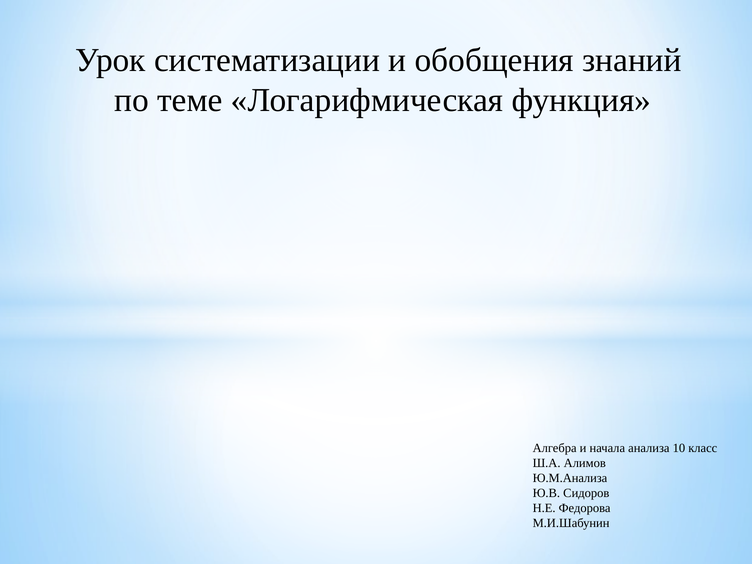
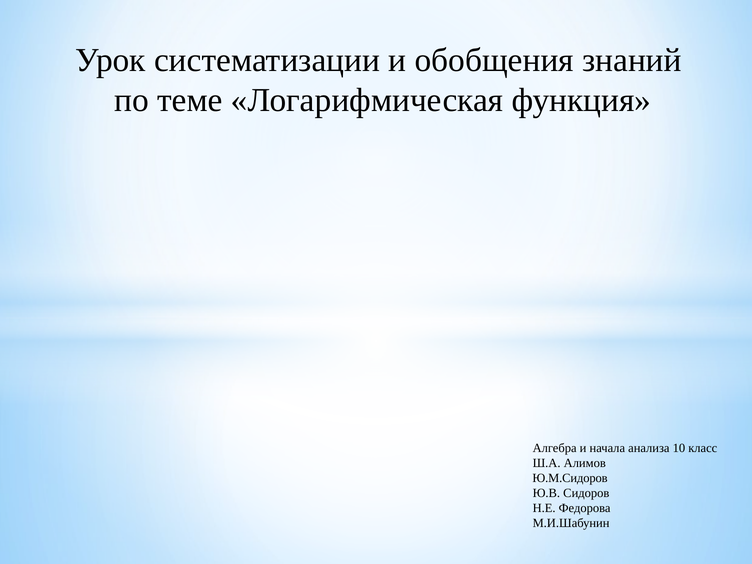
Ю.М.Анализа: Ю.М.Анализа -> Ю.М.Сидоров
